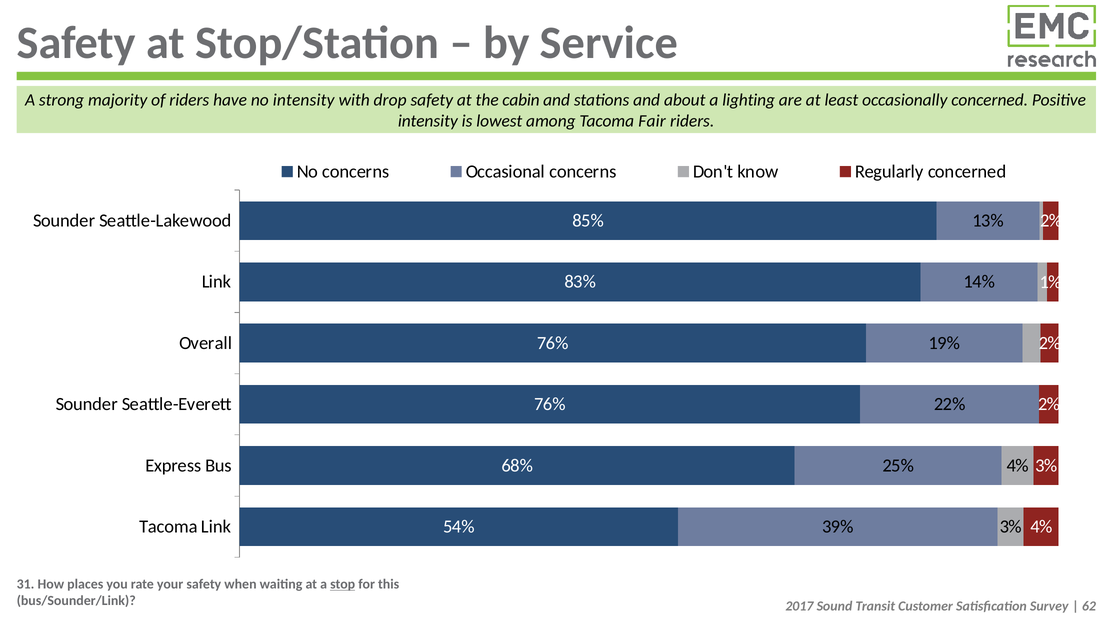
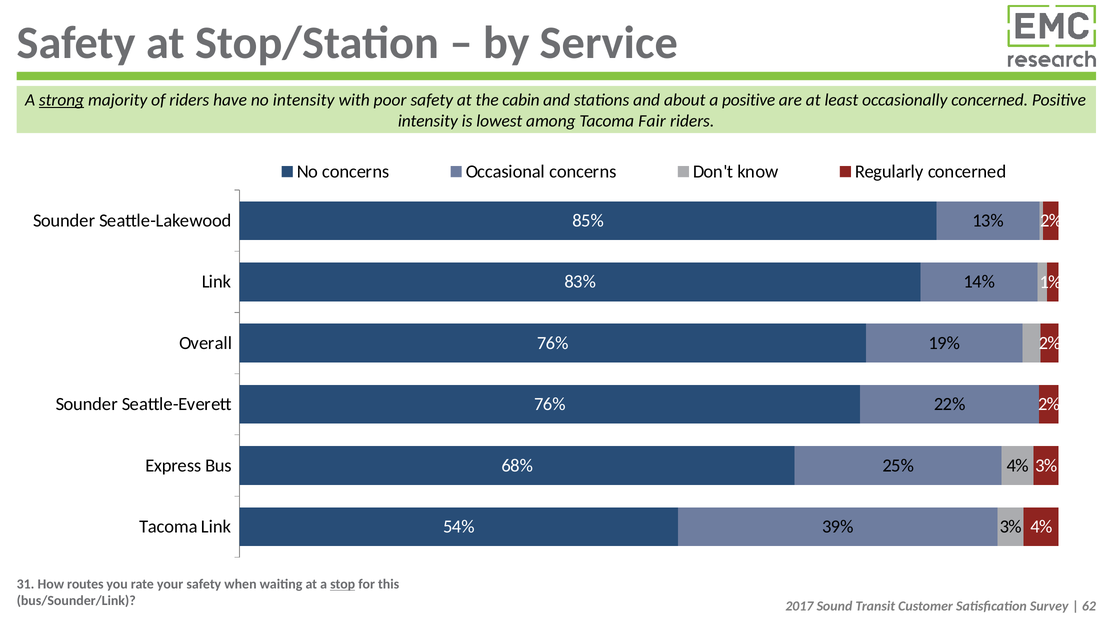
strong underline: none -> present
drop: drop -> poor
a lighting: lighting -> positive
places: places -> routes
